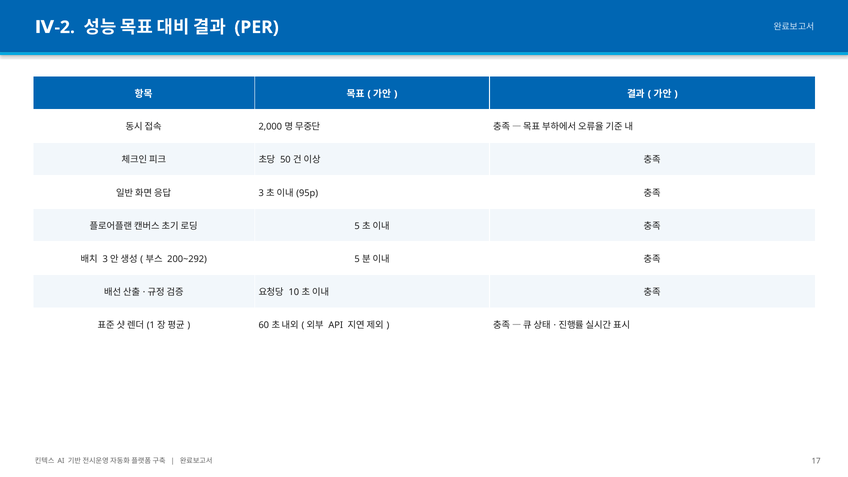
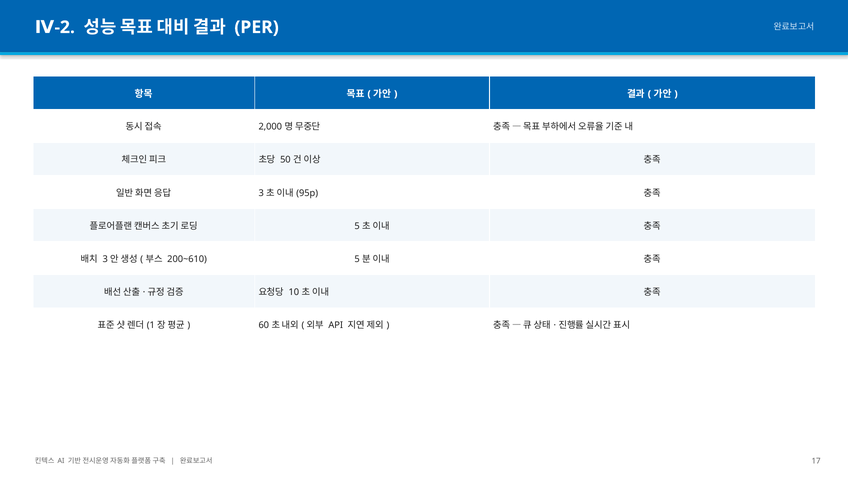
200~292: 200~292 -> 200~610
